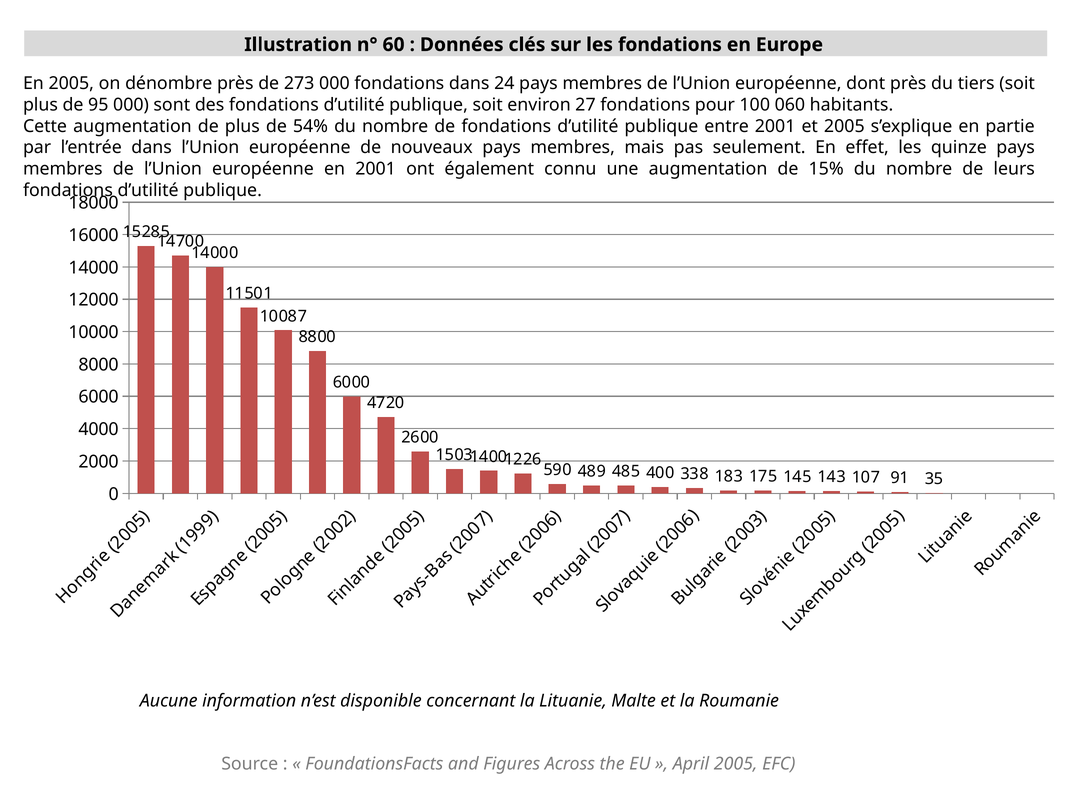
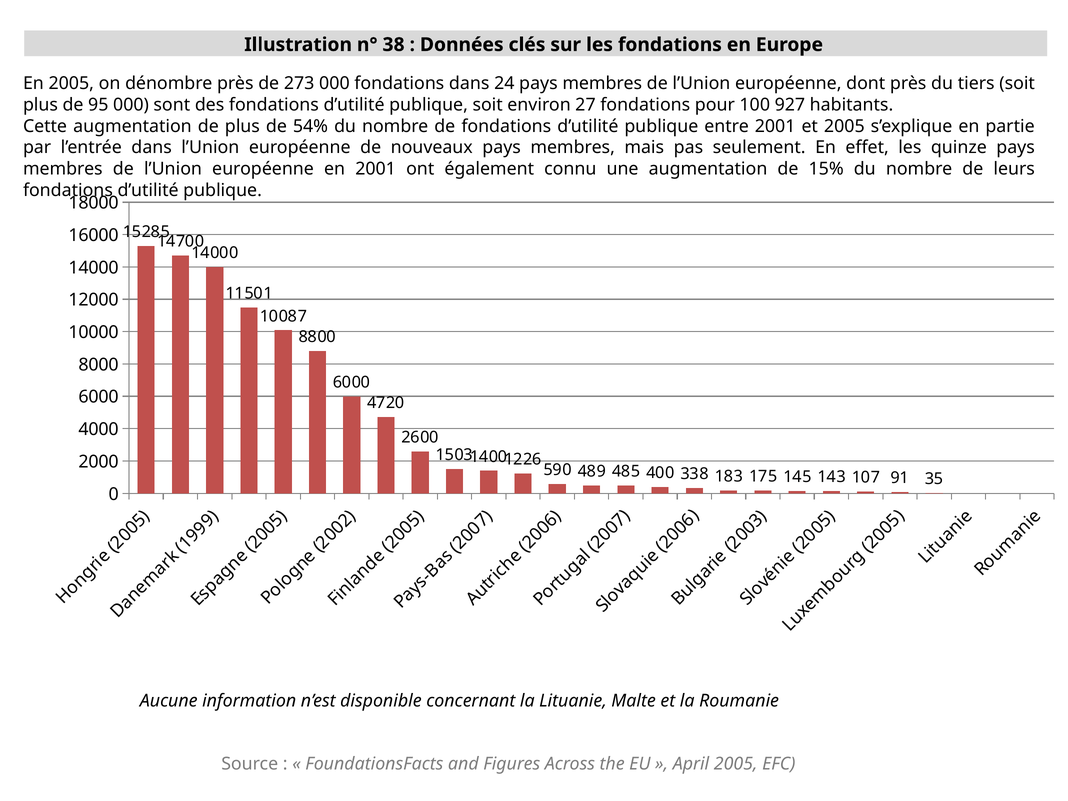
60: 60 -> 38
060: 060 -> 927
